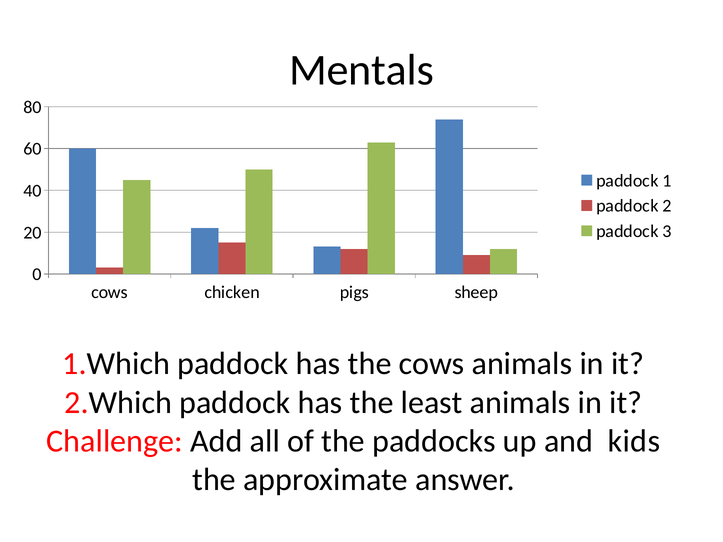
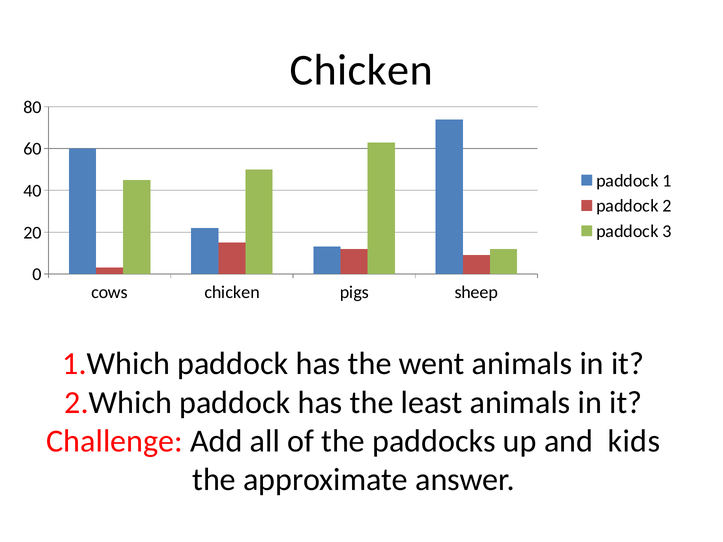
Mentals at (362, 70): Mentals -> Chicken
the cows: cows -> went
